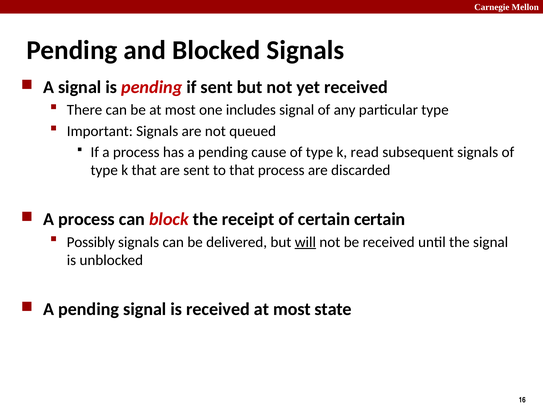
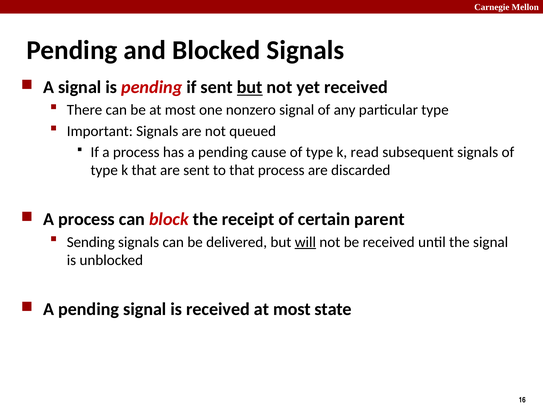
but at (250, 87) underline: none -> present
includes: includes -> nonzero
certain certain: certain -> parent
Possibly: Possibly -> Sending
